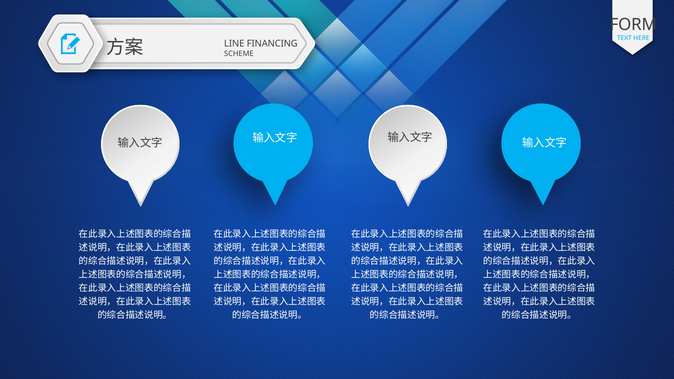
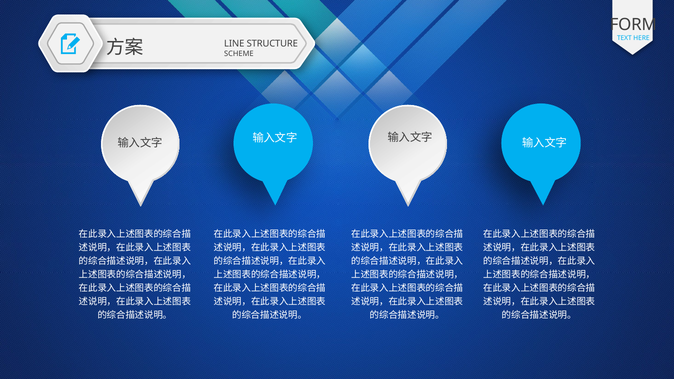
FINANCING: FINANCING -> STRUCTURE
